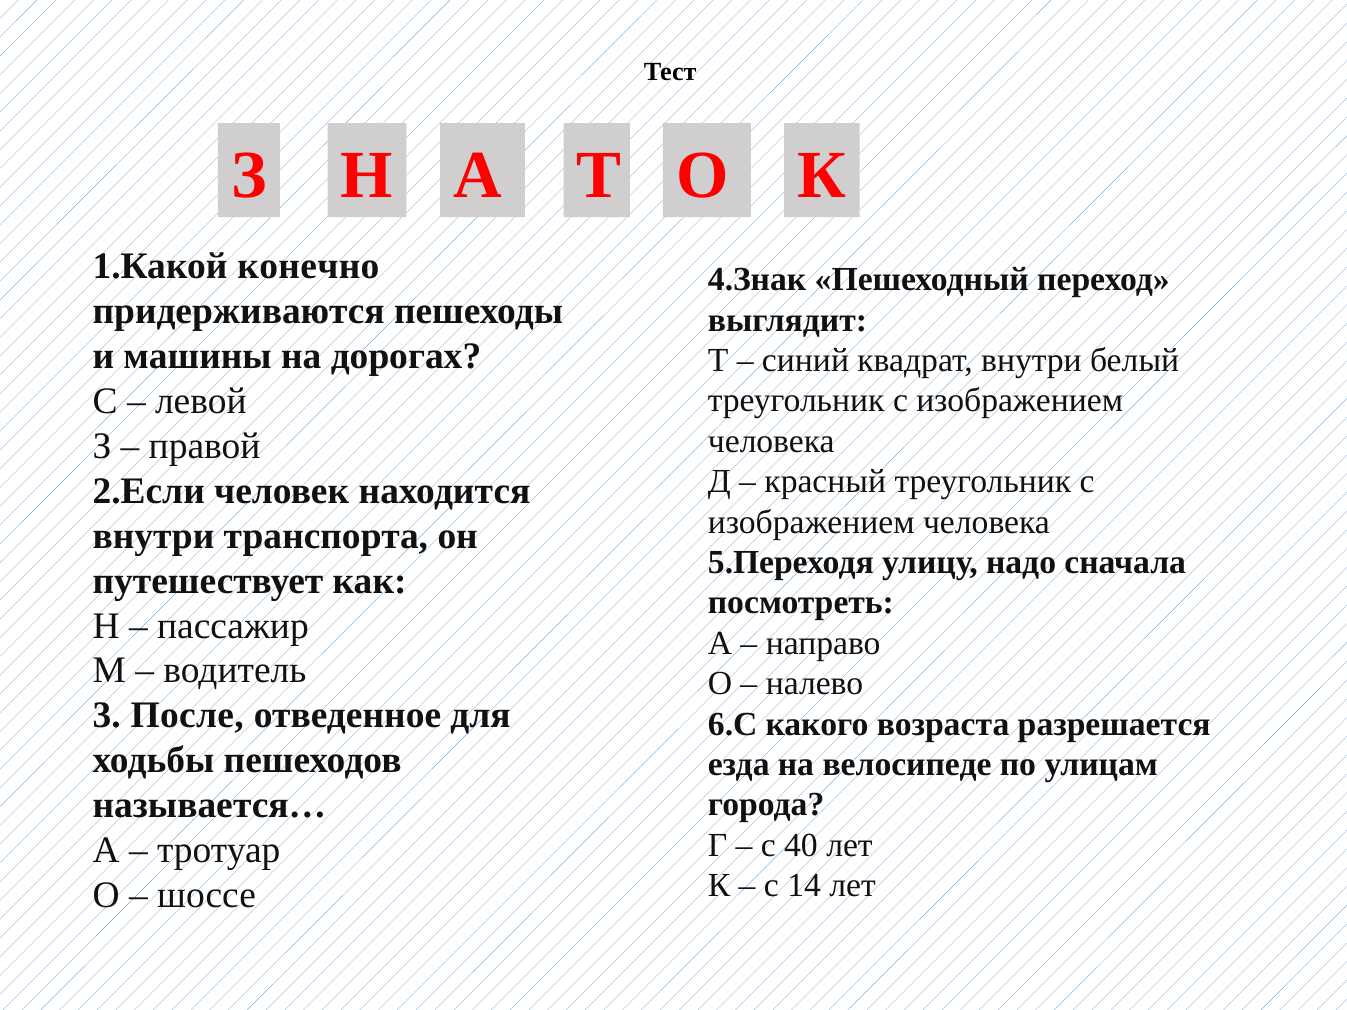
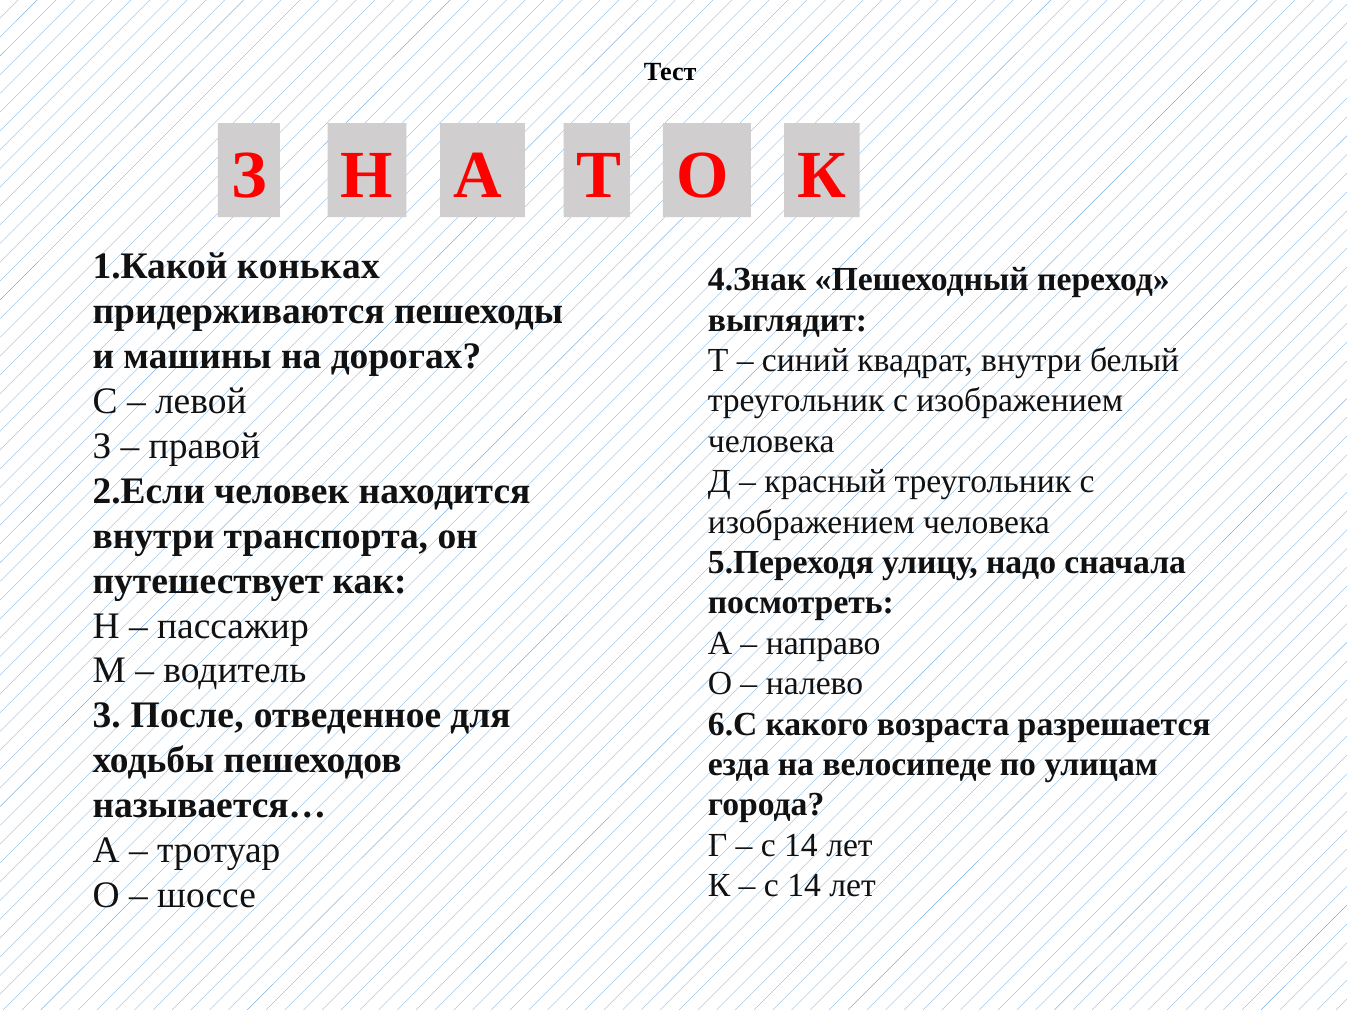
конечно: конечно -> коньках
40 at (801, 845): 40 -> 14
